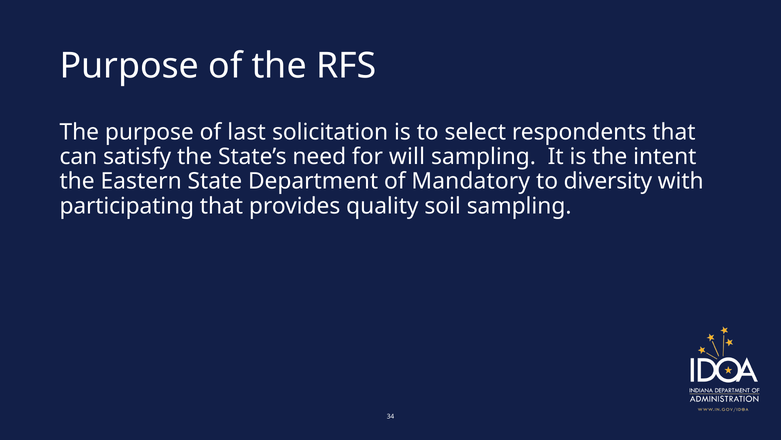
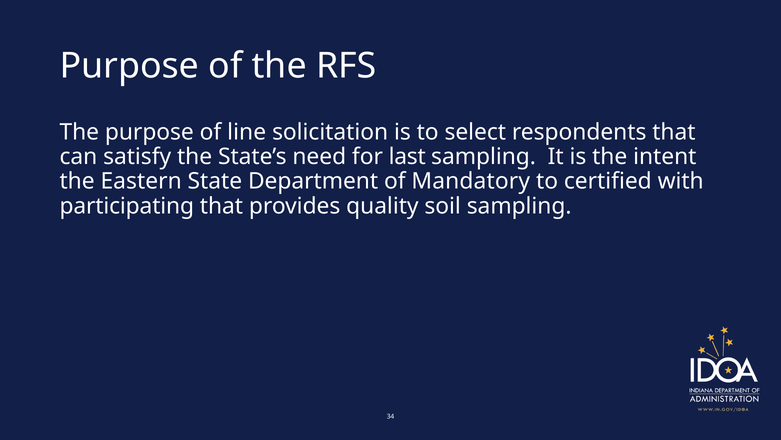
last: last -> line
will: will -> last
diversity: diversity -> certified
